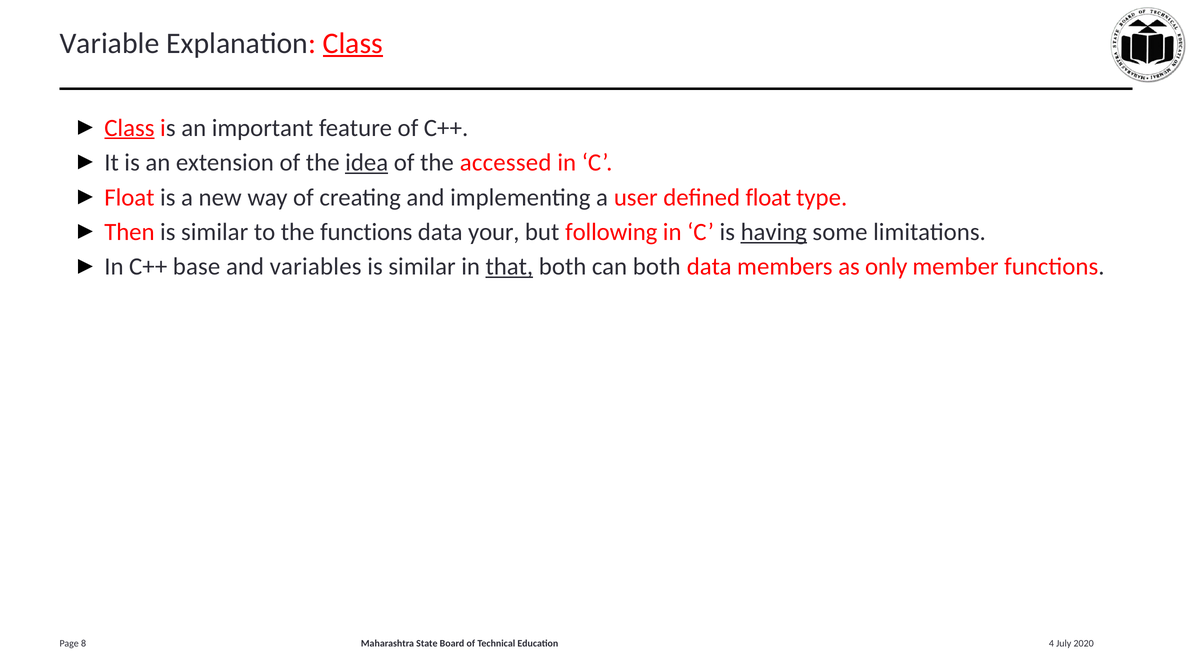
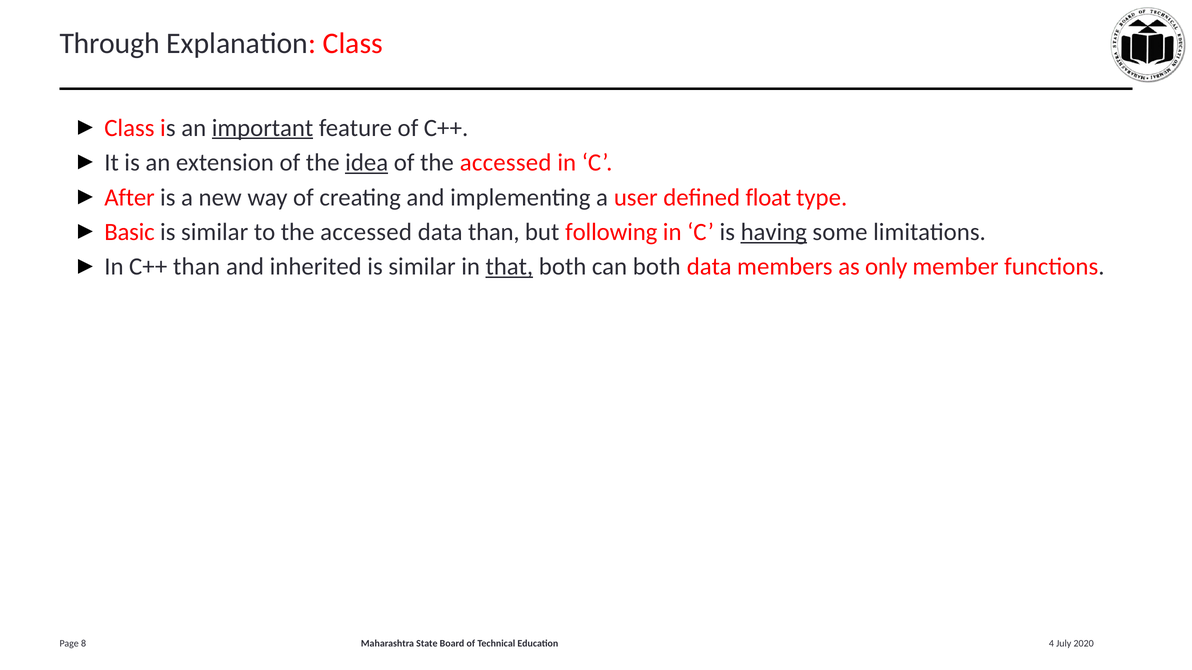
Variable: Variable -> Through
Class at (353, 43) underline: present -> none
Class at (129, 128) underline: present -> none
important underline: none -> present
Float at (129, 197): Float -> After
Then: Then -> Basic
to the functions: functions -> accessed
data your: your -> than
C++ base: base -> than
variables: variables -> inherited
